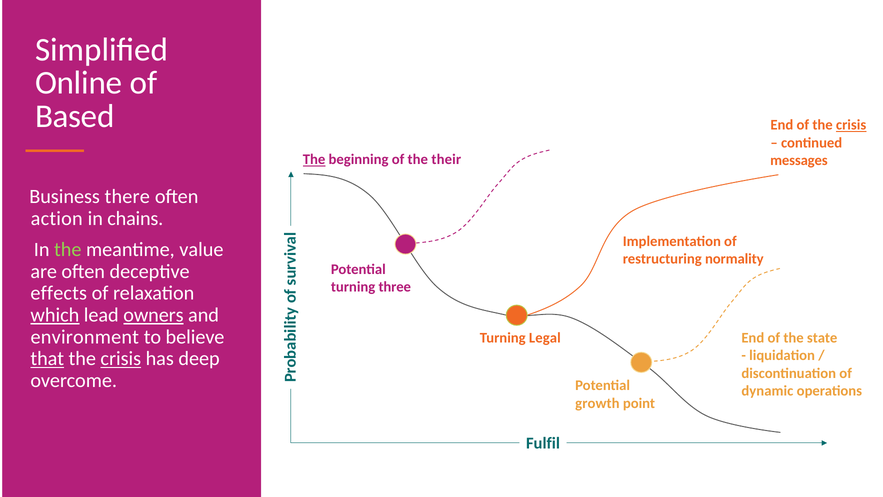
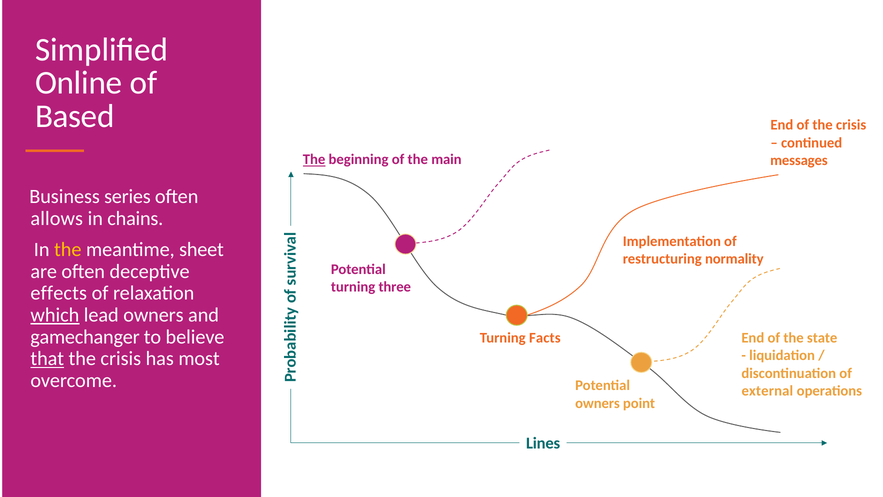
crisis at (851, 125) underline: present -> none
their: their -> main
there: there -> series
action: action -> allows
the at (68, 249) colour: light green -> yellow
value: value -> sheet
owners at (153, 315) underline: present -> none
environment: environment -> gamechanger
Legal: Legal -> Facts
crisis at (121, 358) underline: present -> none
deep: deep -> most
dynamic: dynamic -> external
growth at (597, 403): growth -> owners
Fulfil: Fulfil -> Lines
